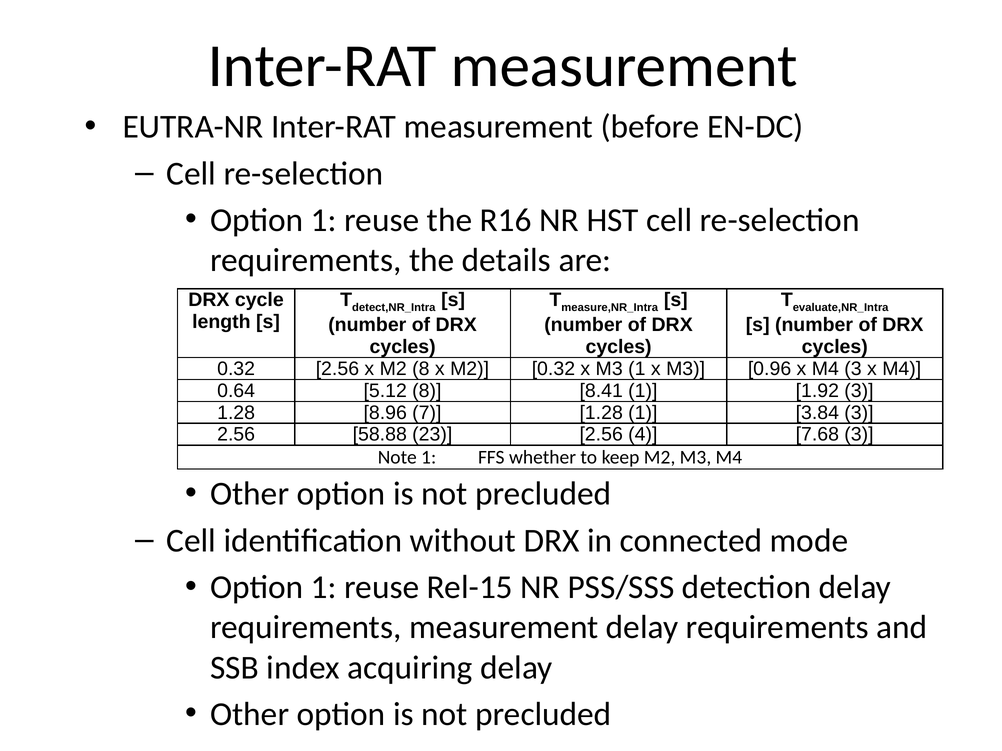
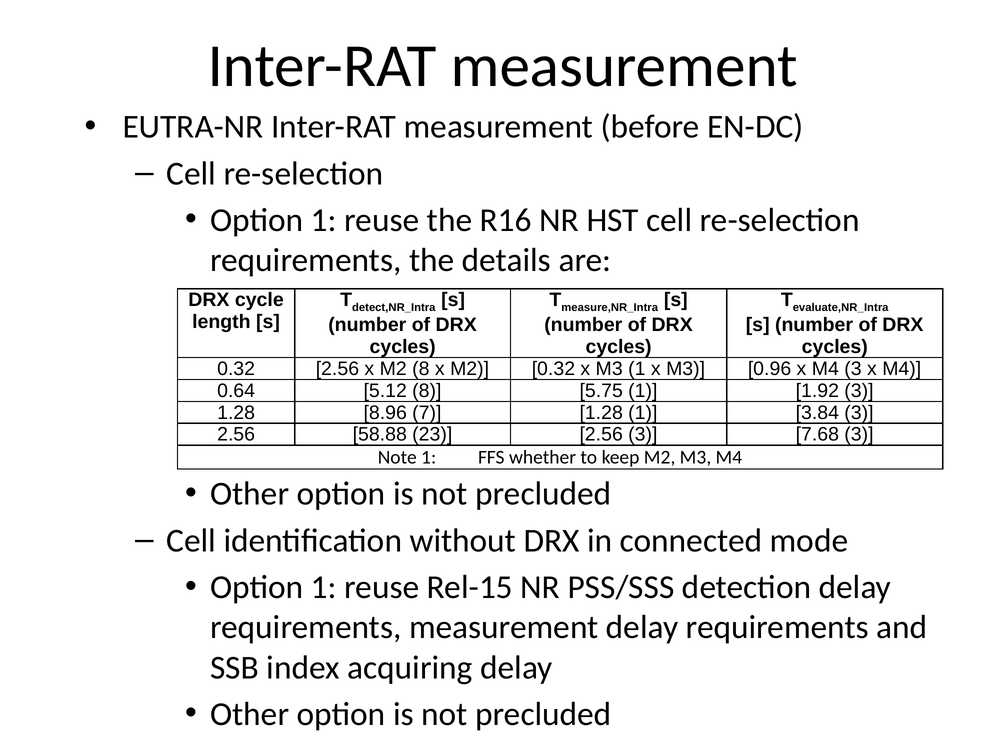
8.41: 8.41 -> 5.75
2.56 4: 4 -> 3
